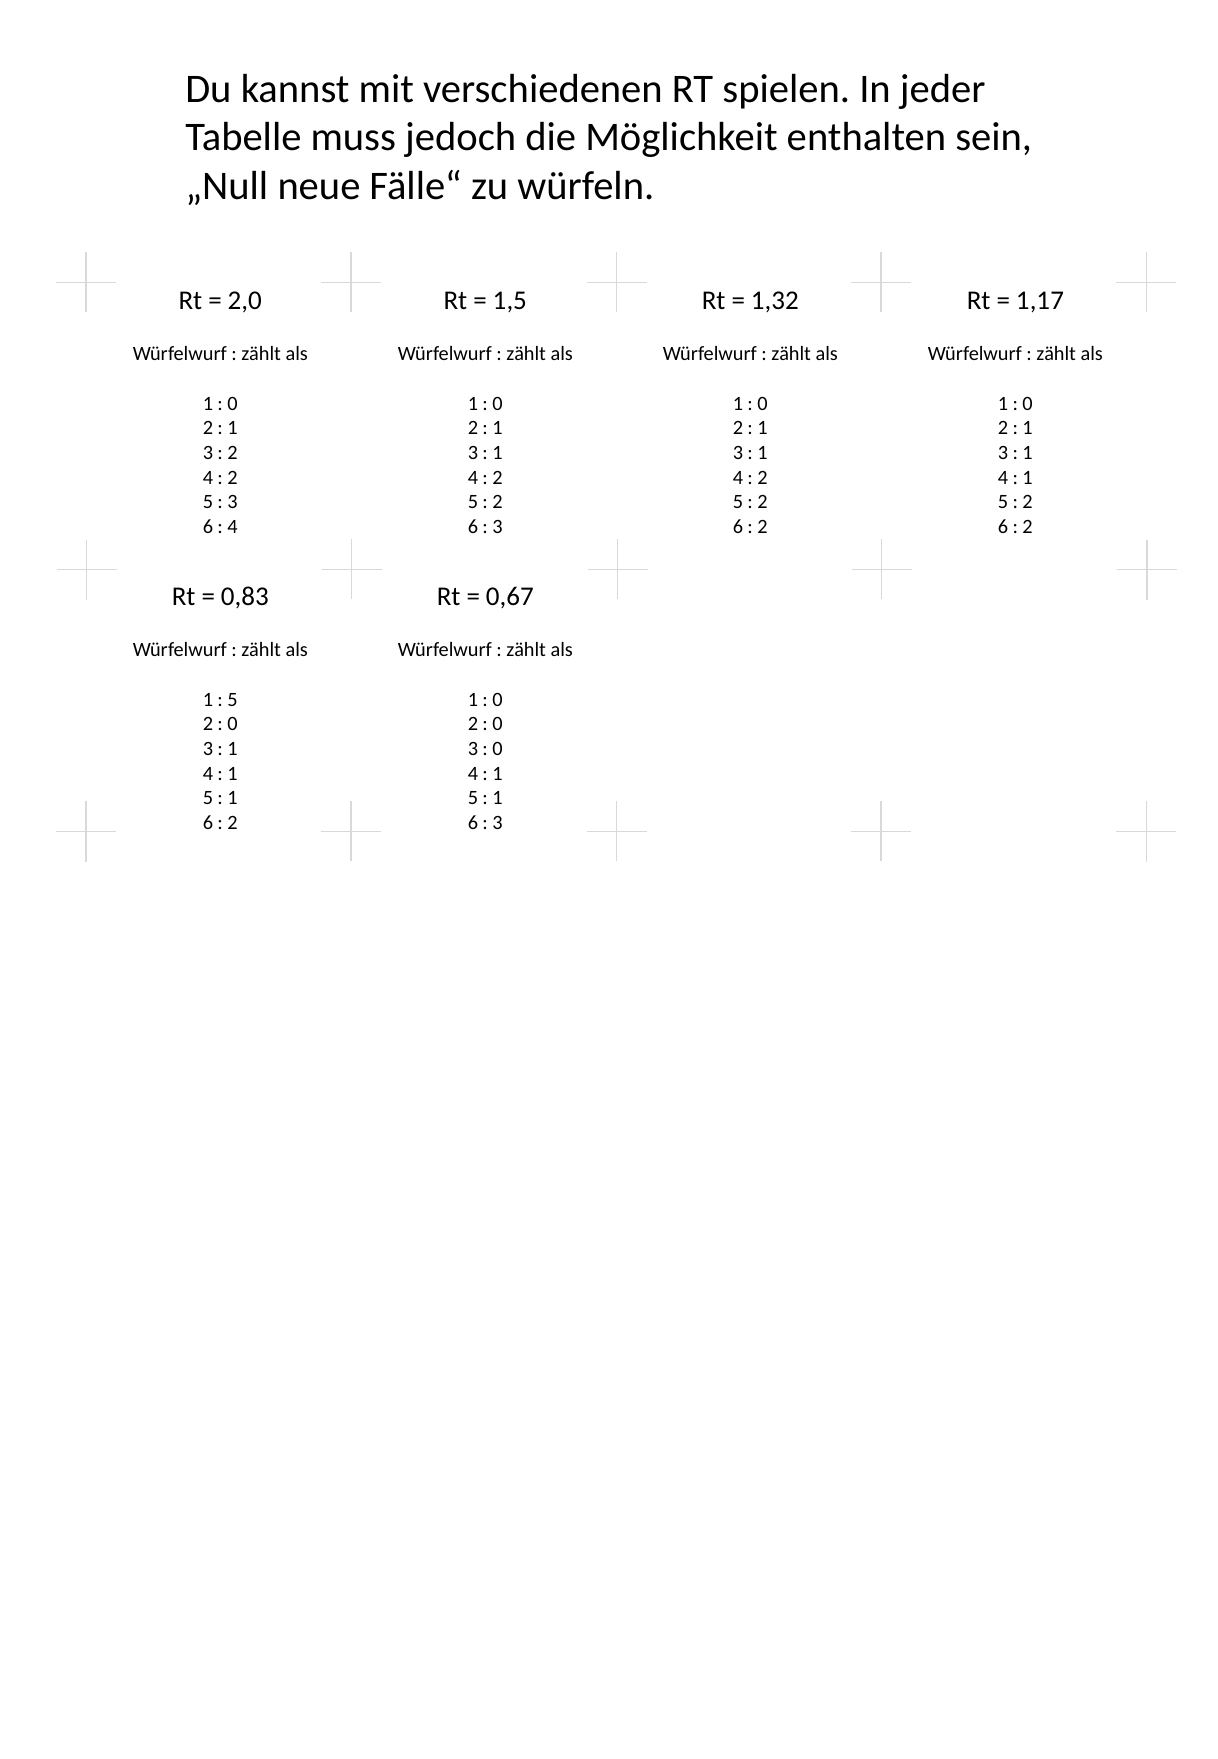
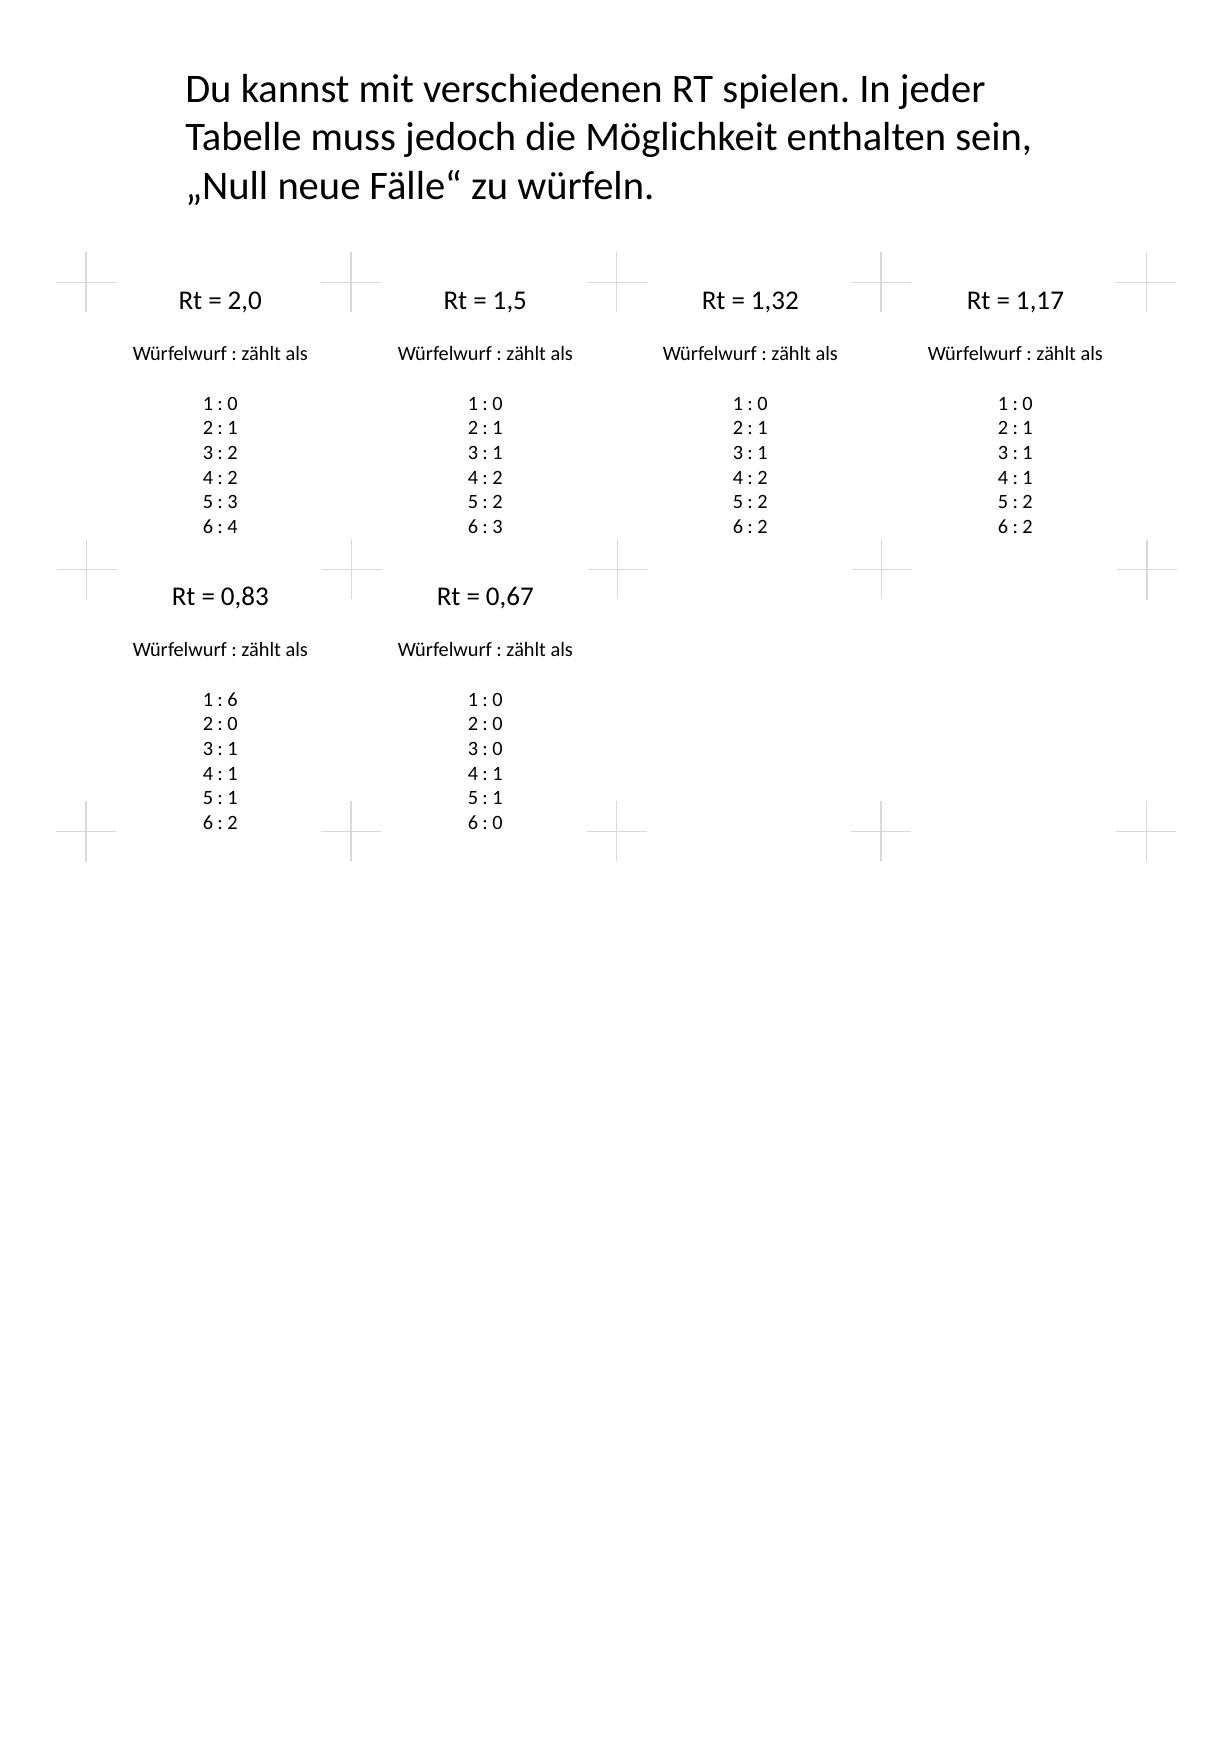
5 at (233, 699): 5 -> 6
3 at (498, 823): 3 -> 0
